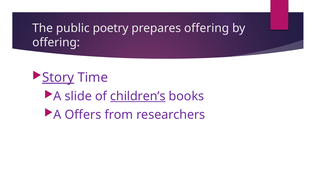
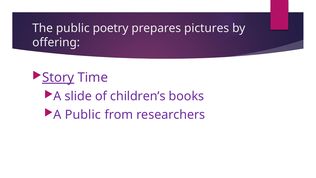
prepares offering: offering -> pictures
children’s underline: present -> none
A Offers: Offers -> Public
